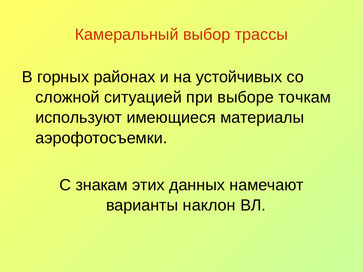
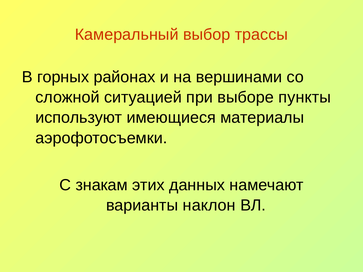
устойчивых: устойчивых -> вершинами
точкам: точкам -> пункты
